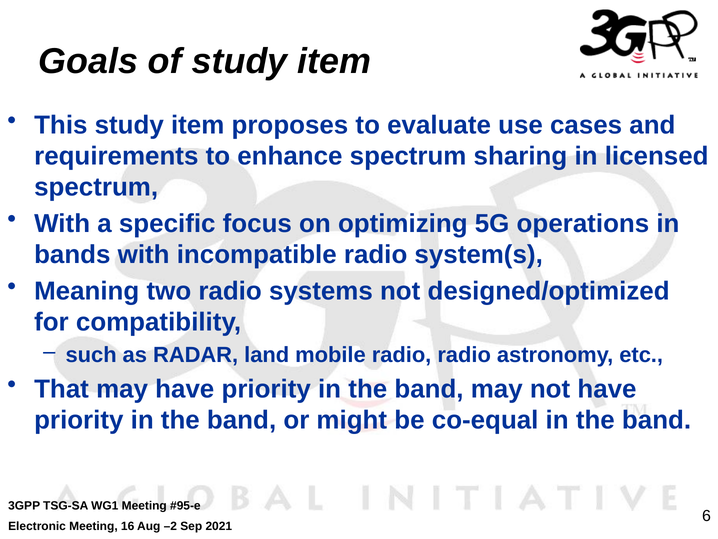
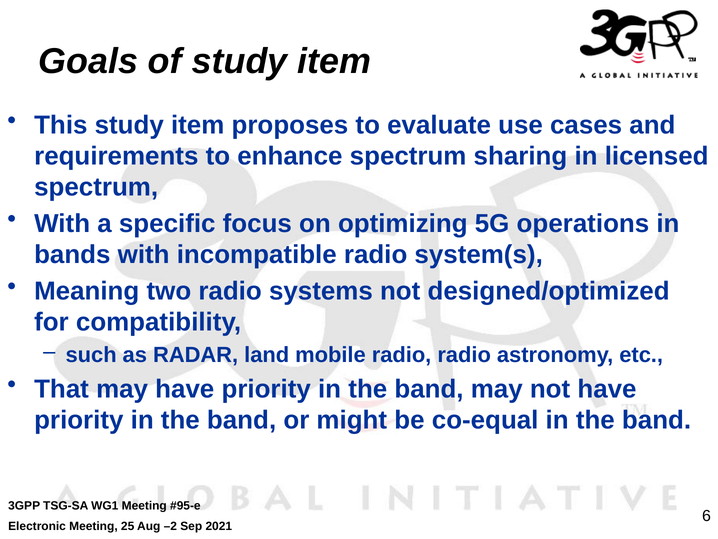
16: 16 -> 25
